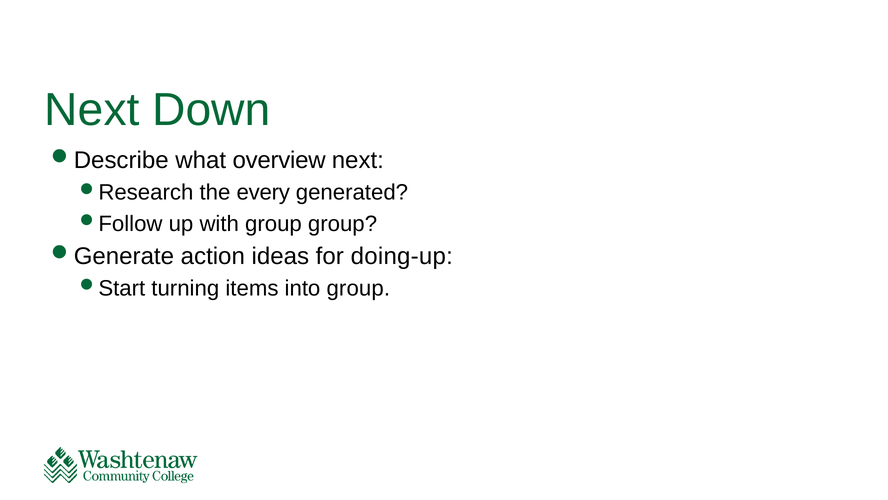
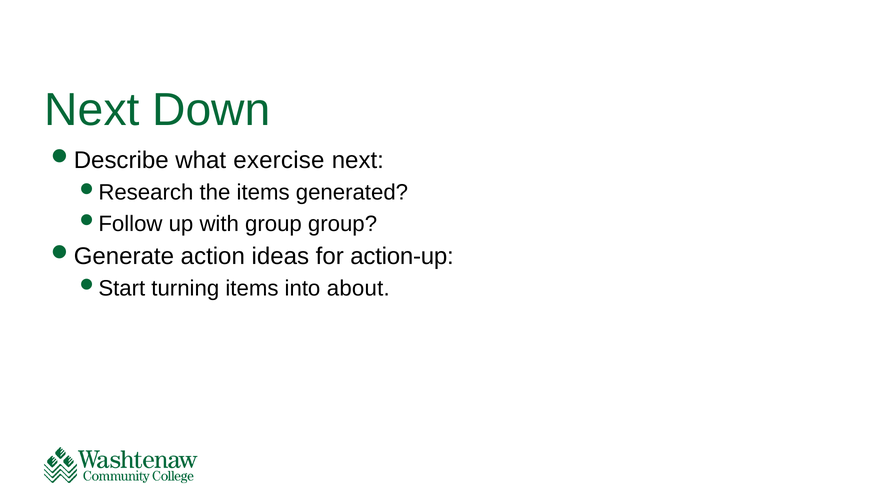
overview: overview -> exercise
the every: every -> items
doing-up: doing-up -> action-up
into group: group -> about
